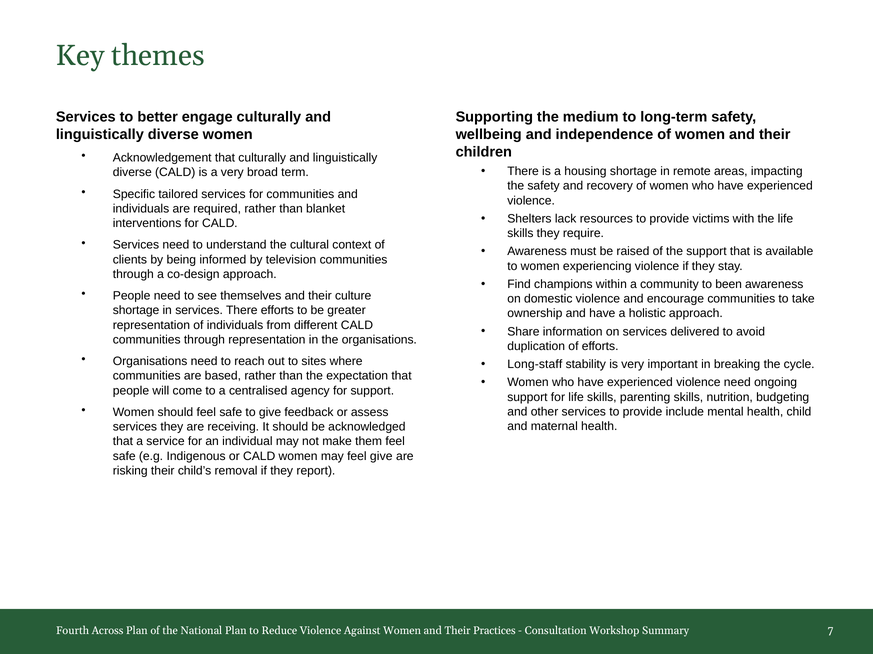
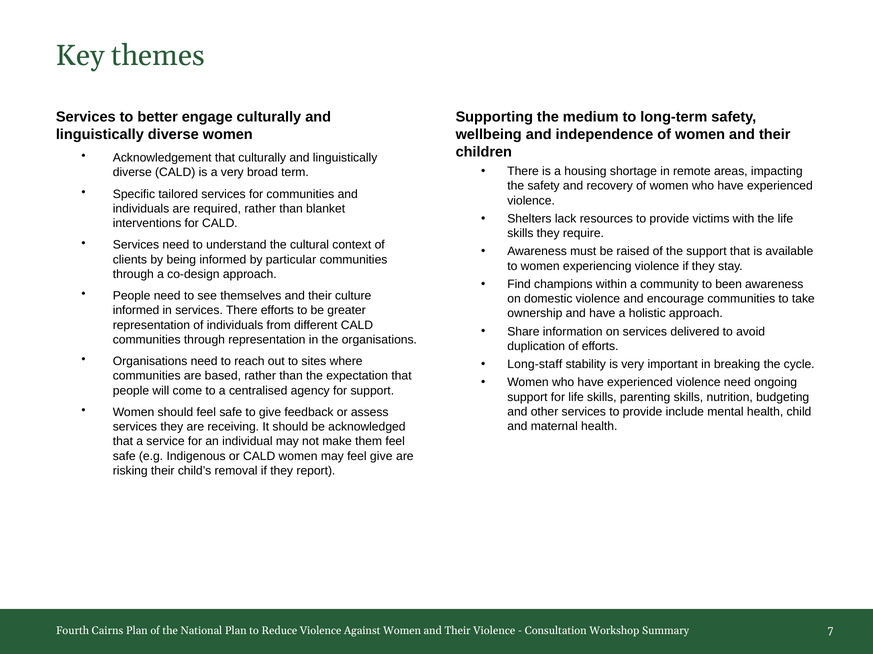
television: television -> particular
shortage at (136, 311): shortage -> informed
Across: Across -> Cairns
Their Practices: Practices -> Violence
